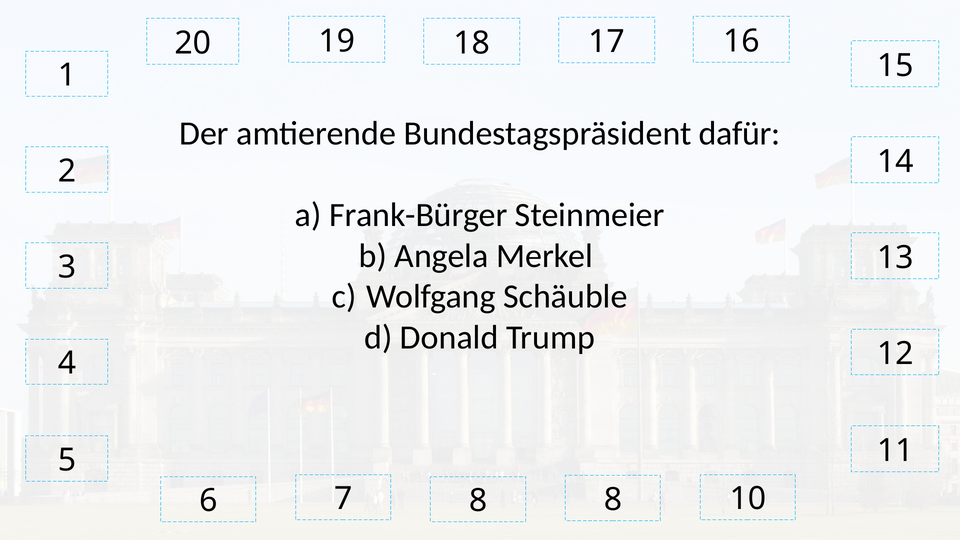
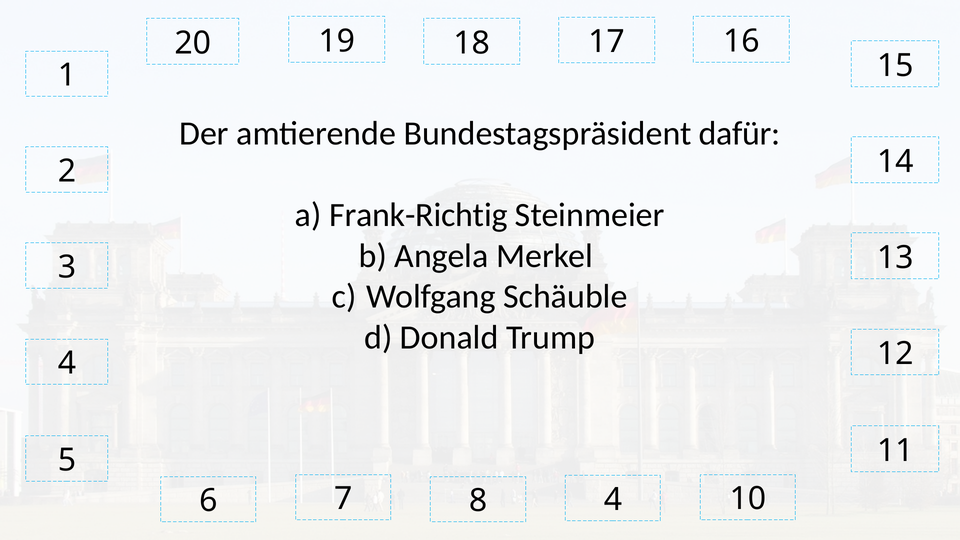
Frank-Bürger: Frank-Bürger -> Frank-Richtig
8 8: 8 -> 4
